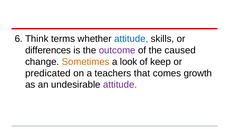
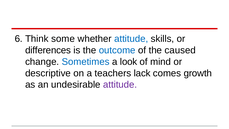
terms: terms -> some
outcome colour: purple -> blue
Sometimes colour: orange -> blue
keep: keep -> mind
predicated: predicated -> descriptive
that: that -> lack
